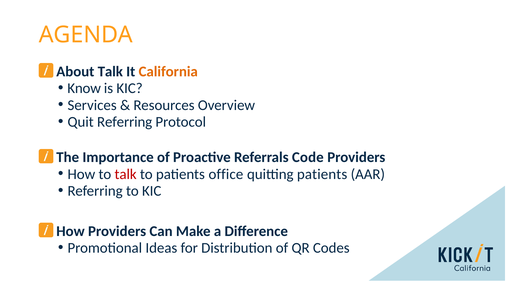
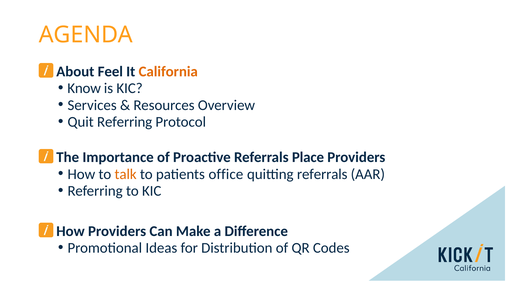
About Talk: Talk -> Feel
Code: Code -> Place
talk at (126, 174) colour: red -> orange
quitting patients: patients -> referrals
